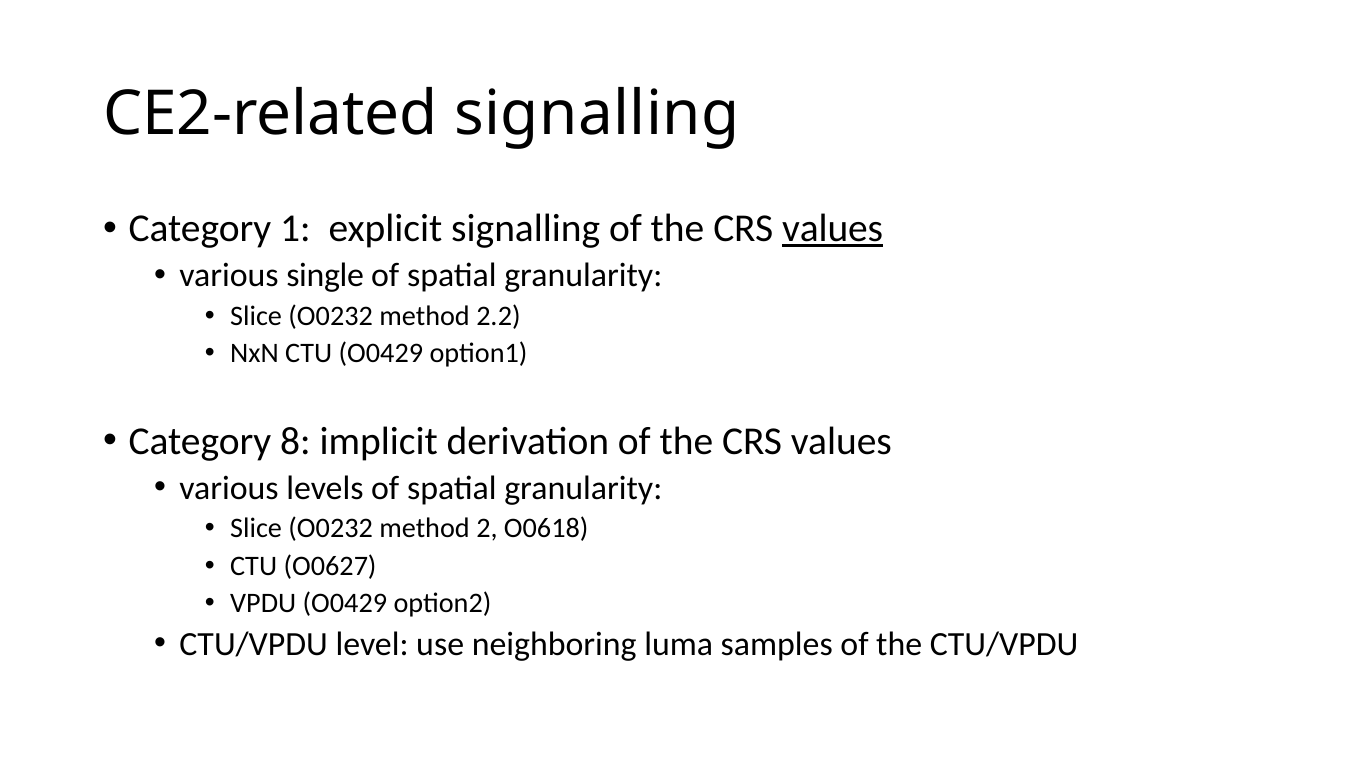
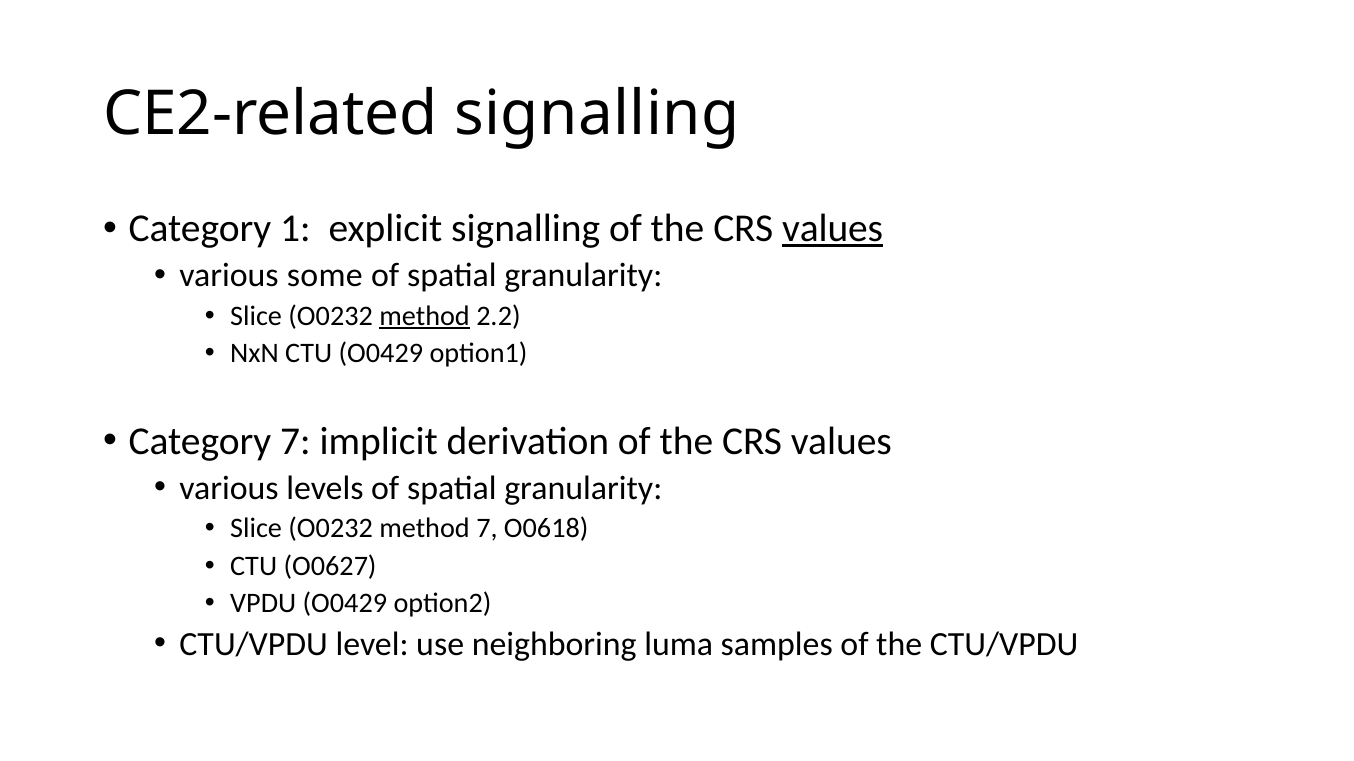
single: single -> some
method at (425, 316) underline: none -> present
Category 8: 8 -> 7
method 2: 2 -> 7
